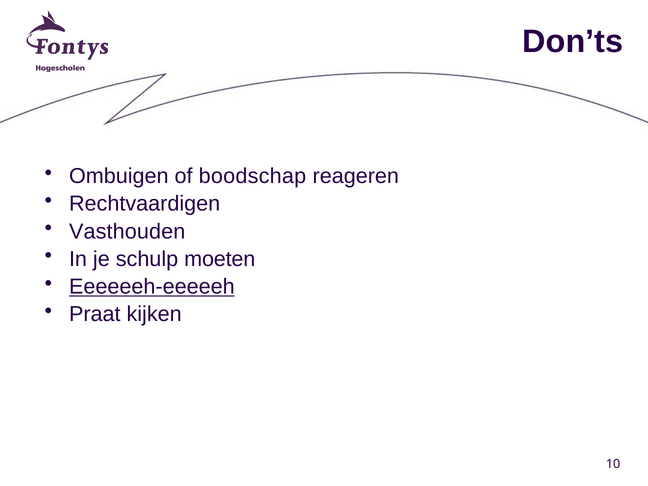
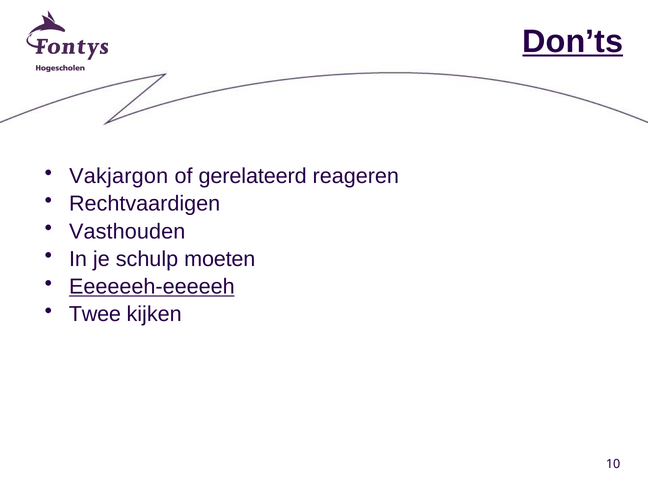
Don’ts underline: none -> present
Ombuigen: Ombuigen -> Vakjargon
boodschap: boodschap -> gerelateerd
Praat: Praat -> Twee
